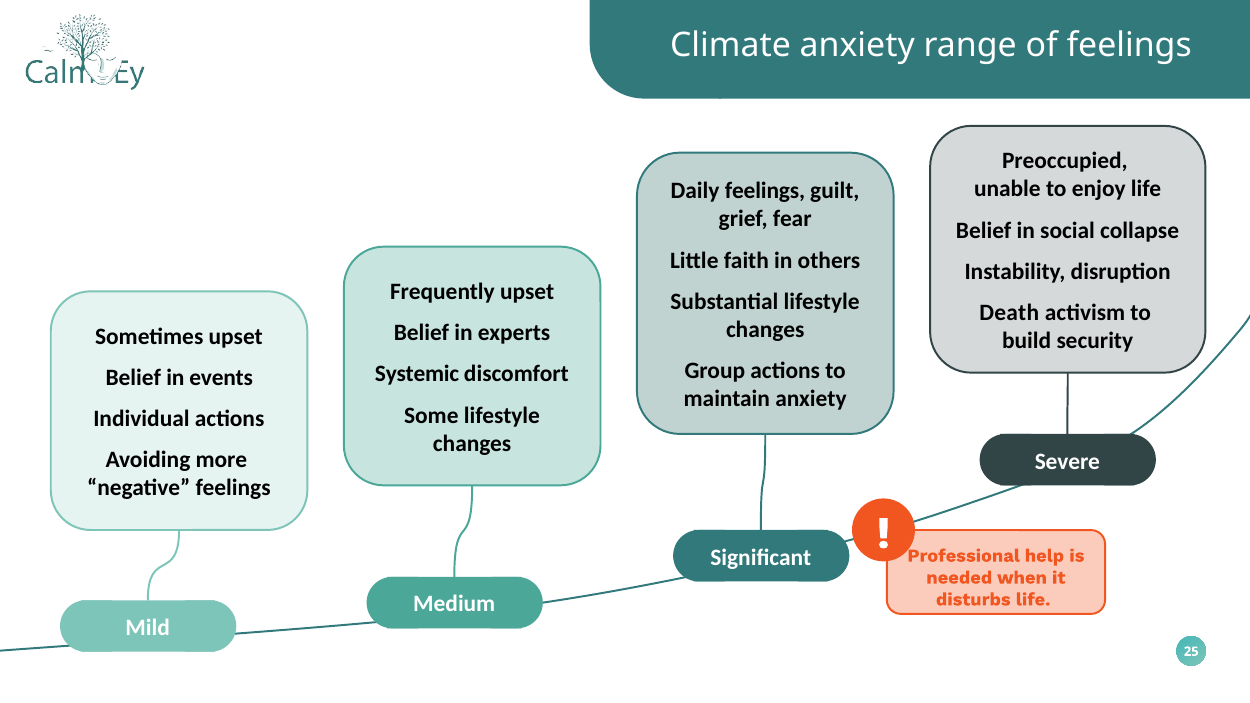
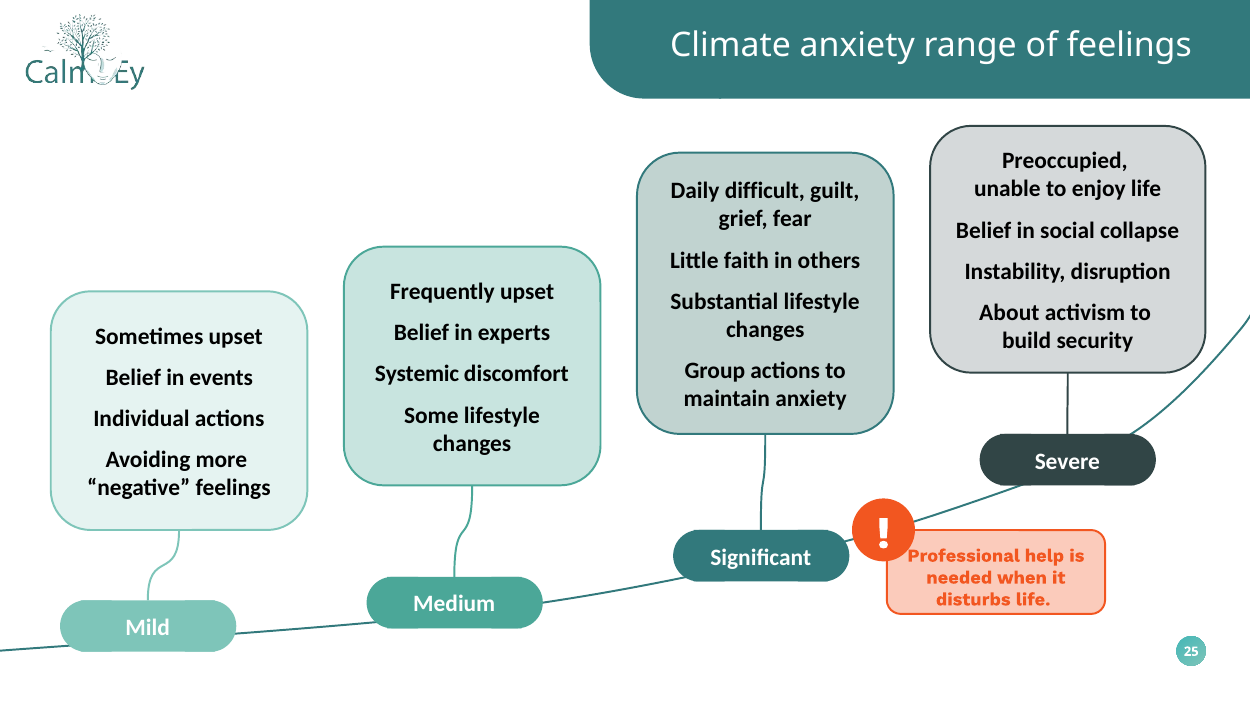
Daily feelings: feelings -> difficult
Death: Death -> About
